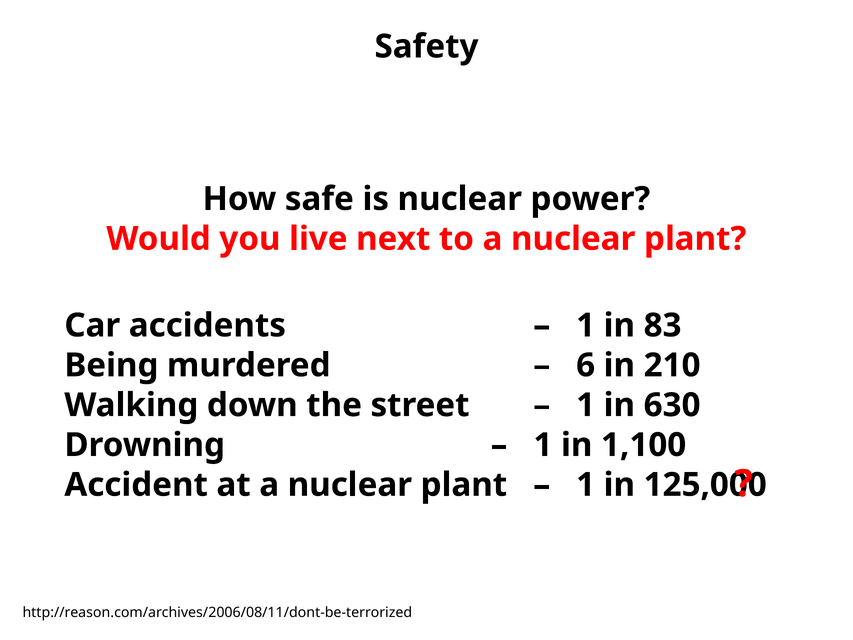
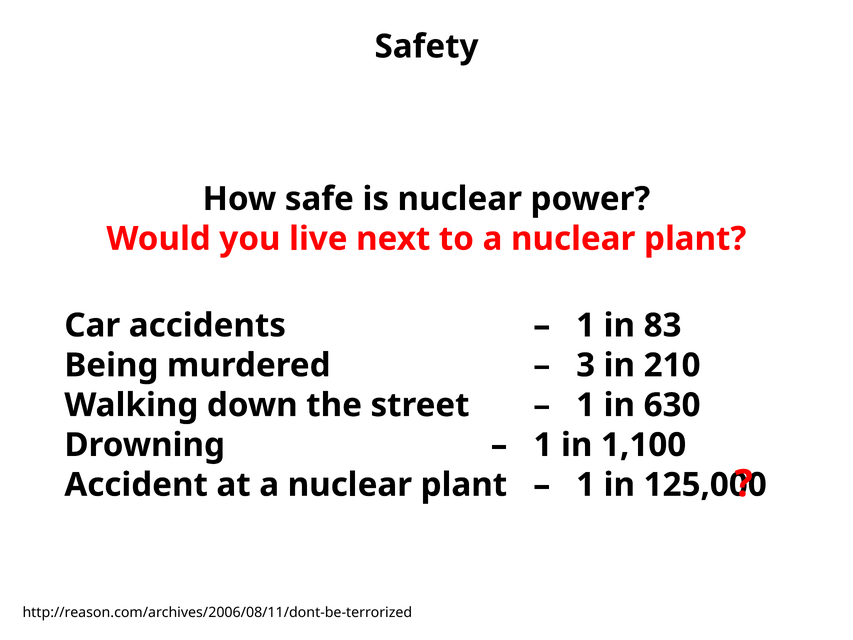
6: 6 -> 3
